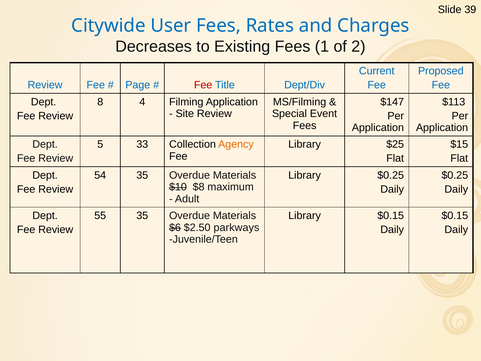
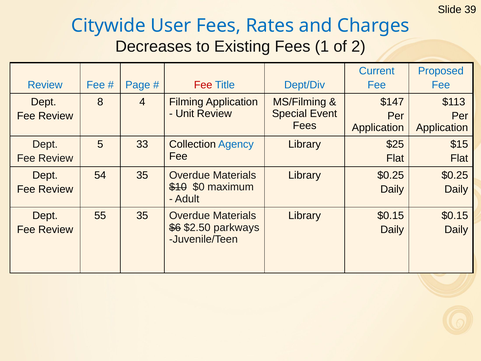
Site: Site -> Unit
Agency colour: orange -> blue
$8: $8 -> $0
